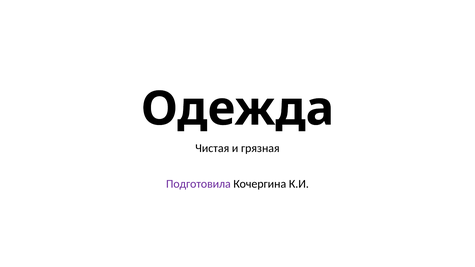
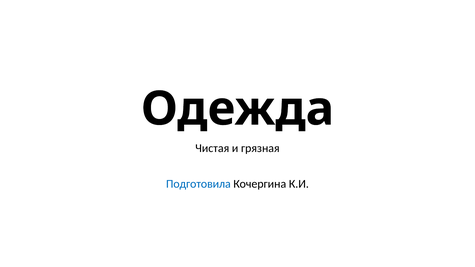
Подготовила colour: purple -> blue
